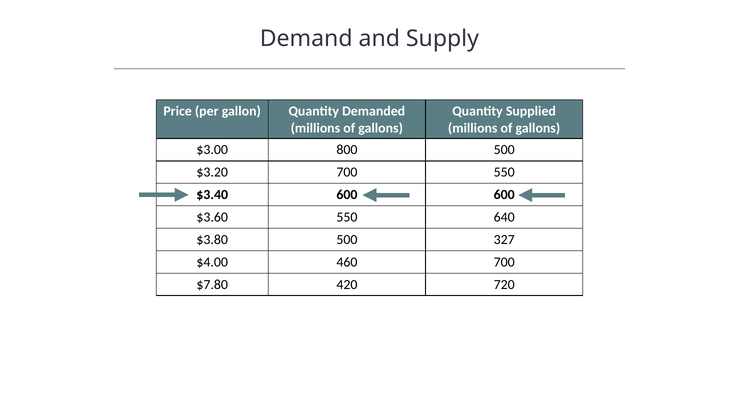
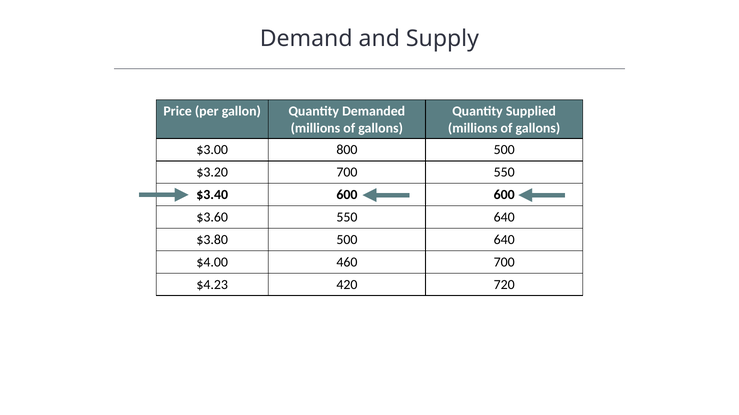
500 327: 327 -> 640
$7.80: $7.80 -> $4.23
